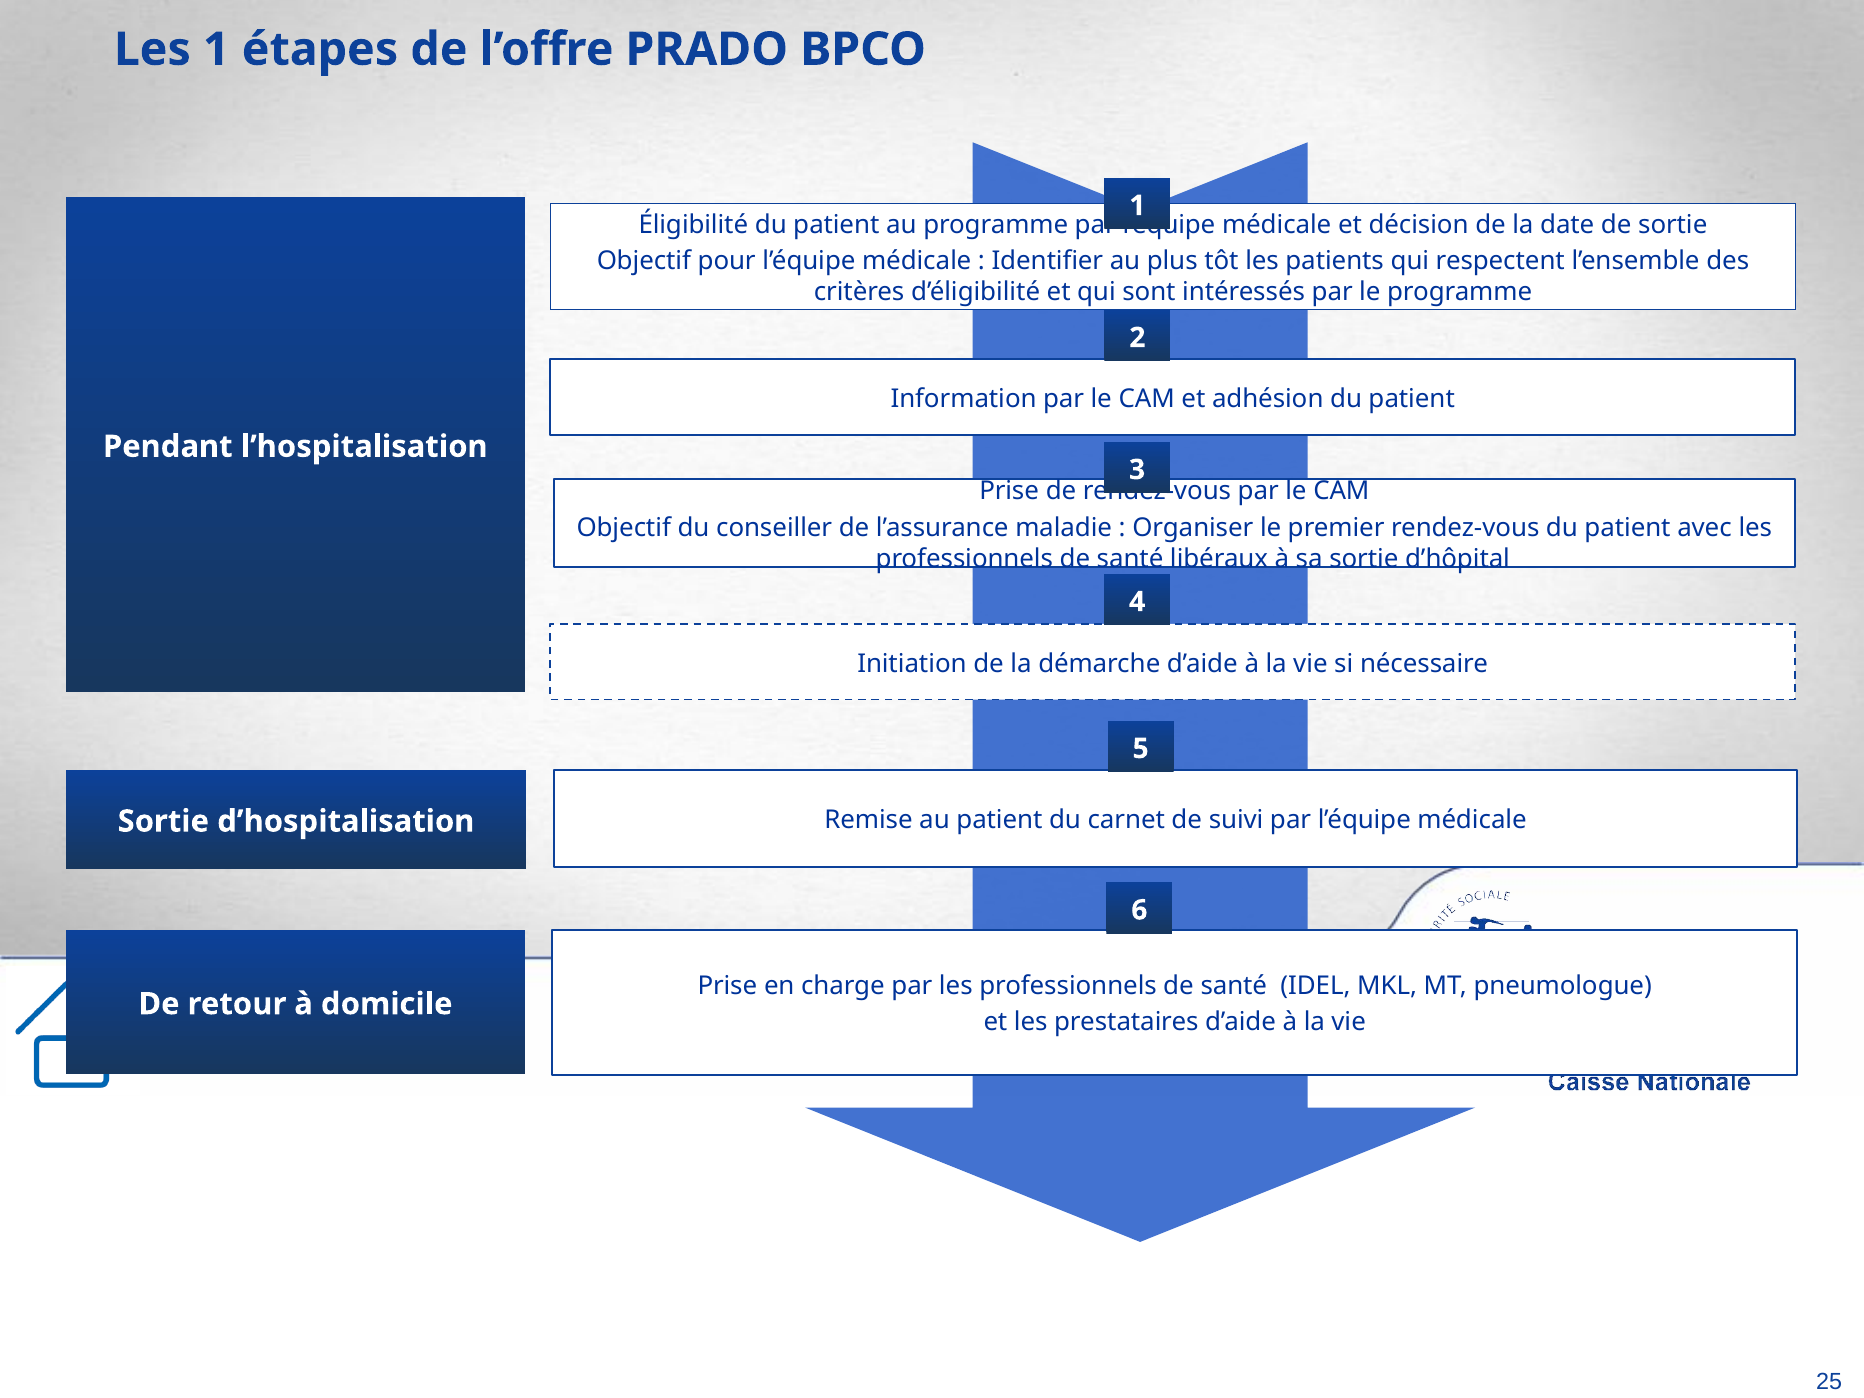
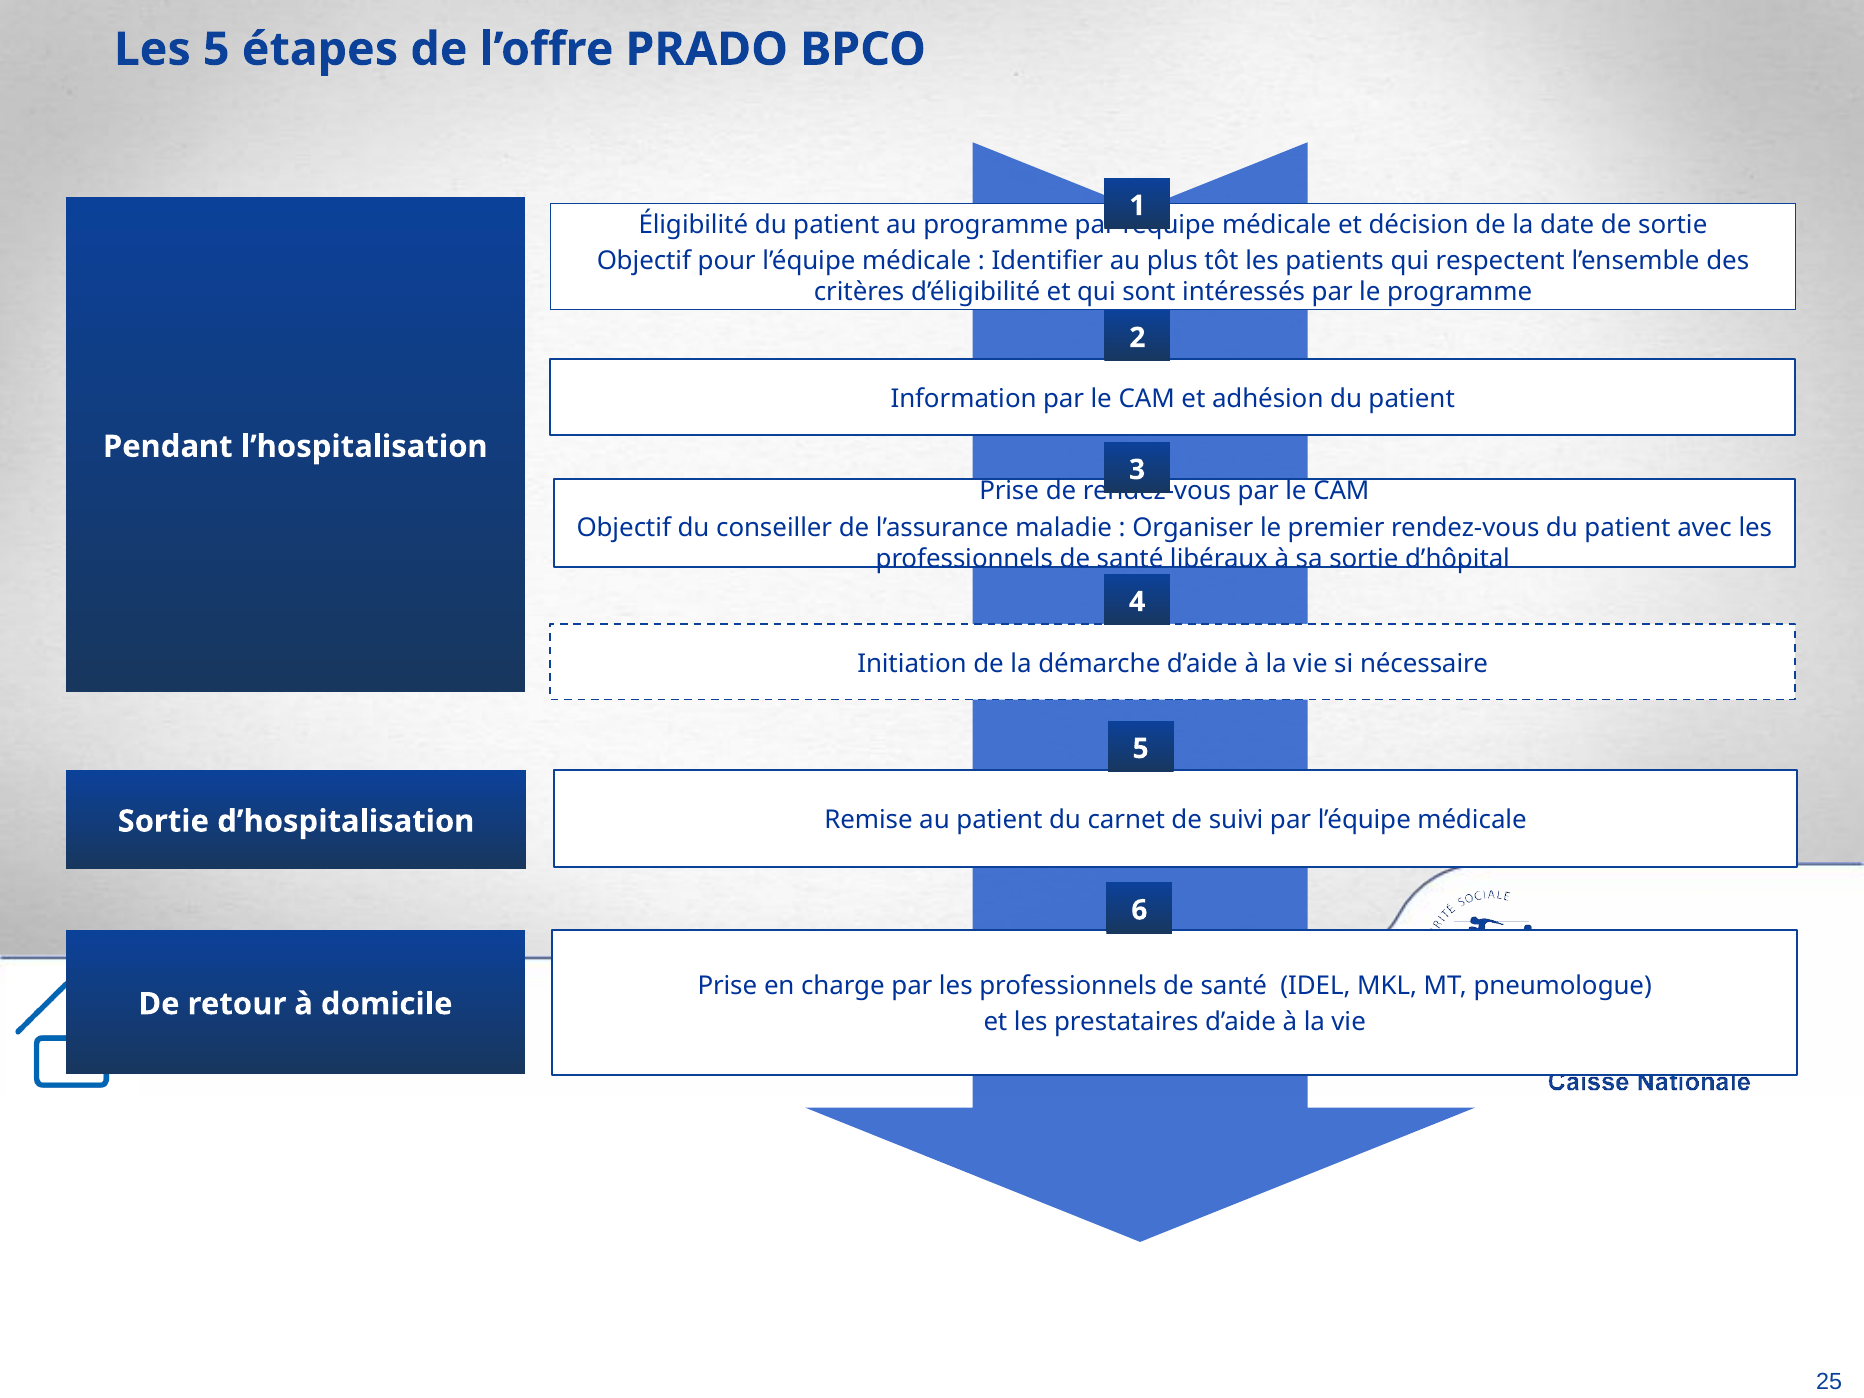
Les 1: 1 -> 5
